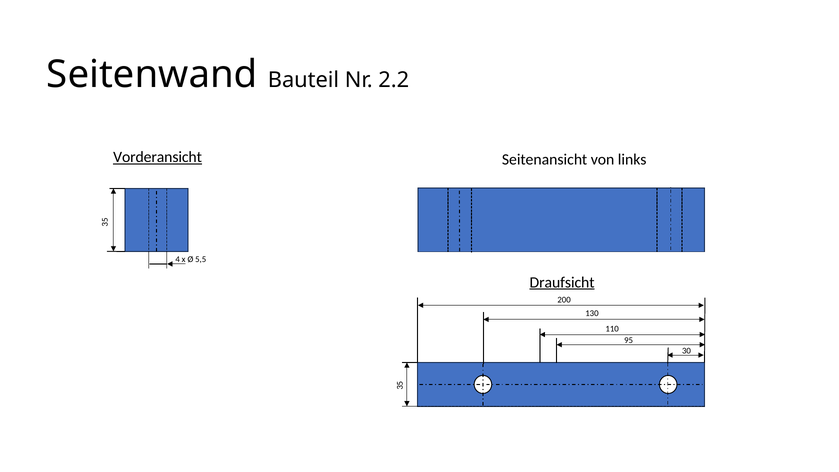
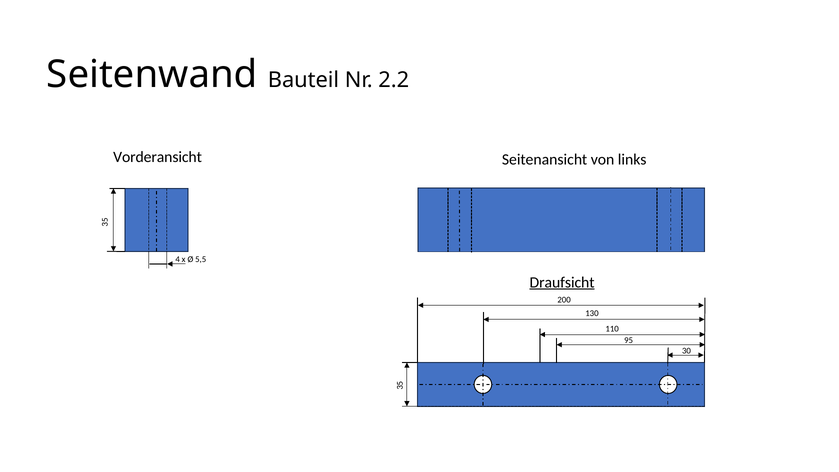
Vorderansicht underline: present -> none
